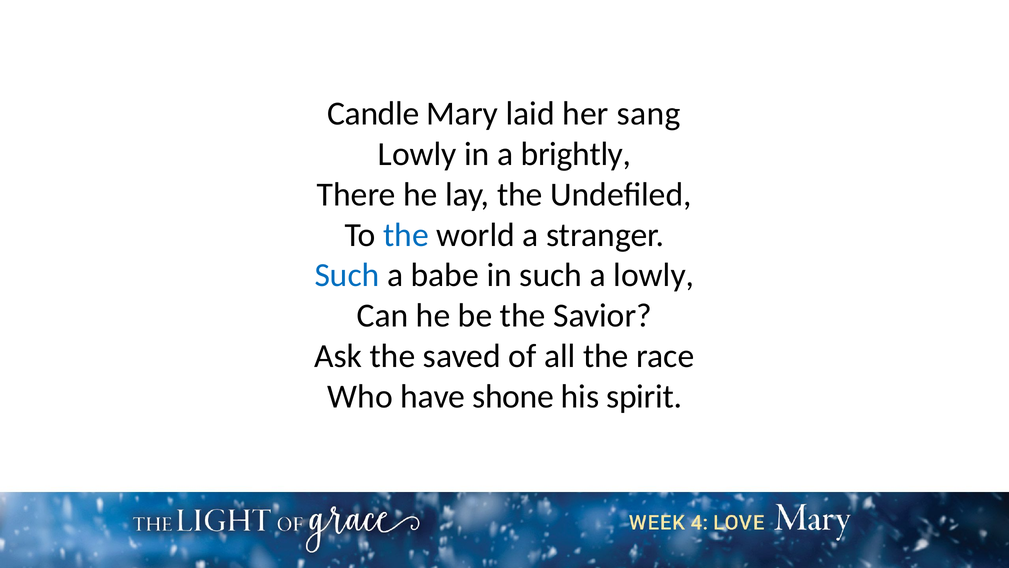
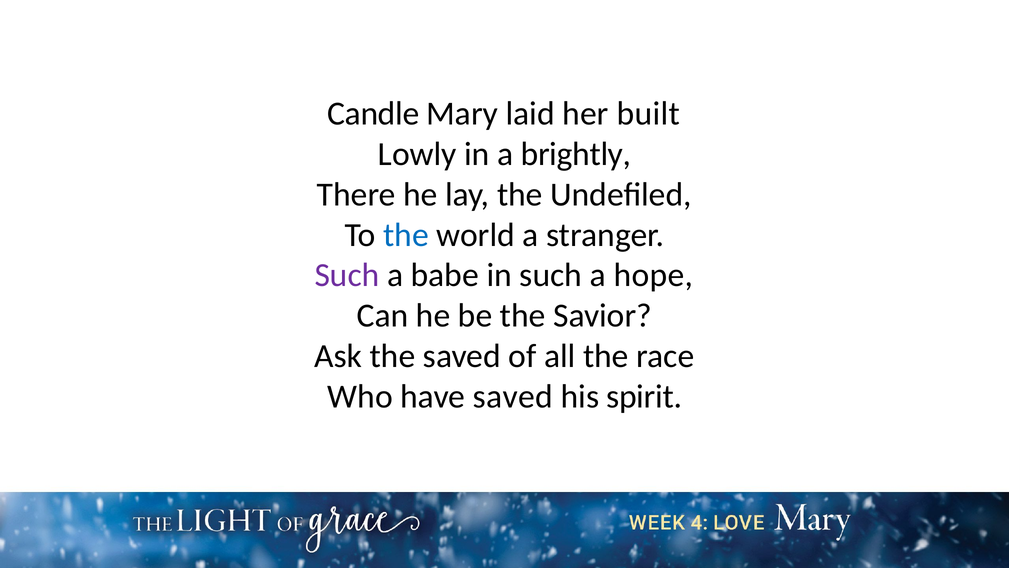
sang: sang -> built
Such at (347, 275) colour: blue -> purple
a lowly: lowly -> hope
have shone: shone -> saved
